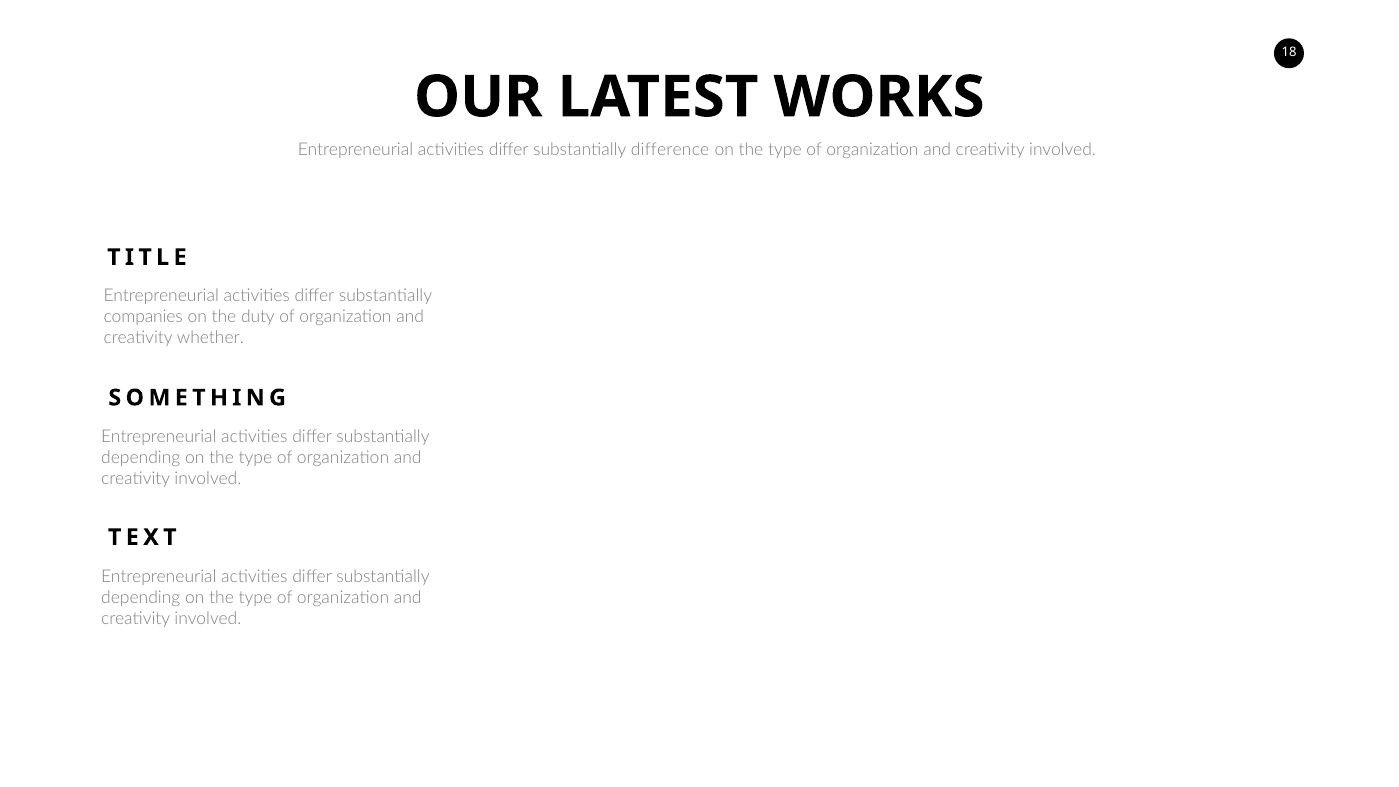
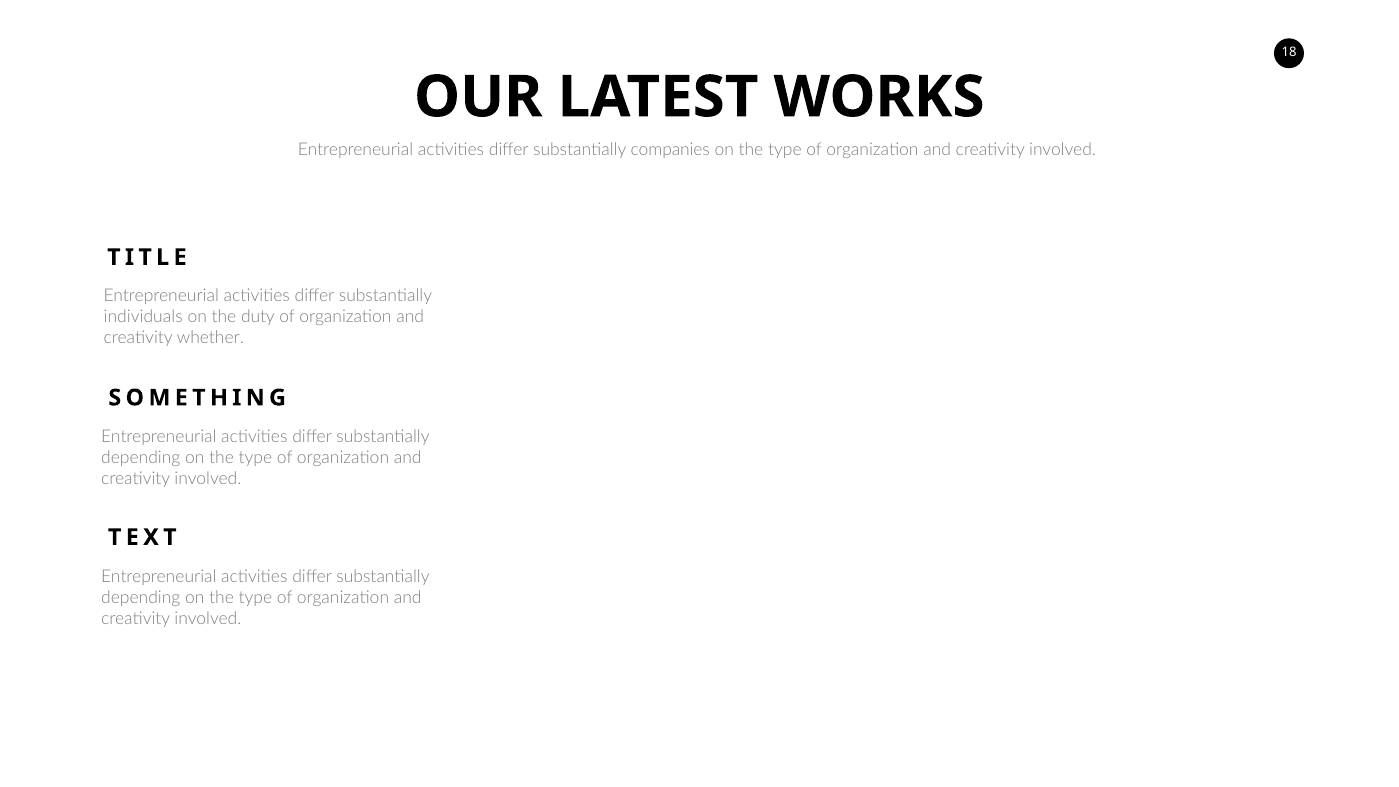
difference: difference -> companies
companies: companies -> individuals
